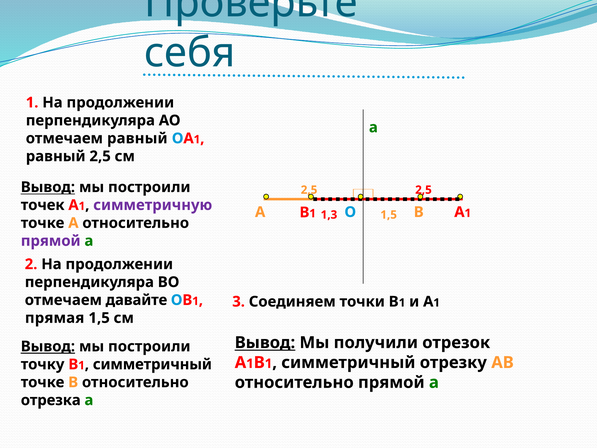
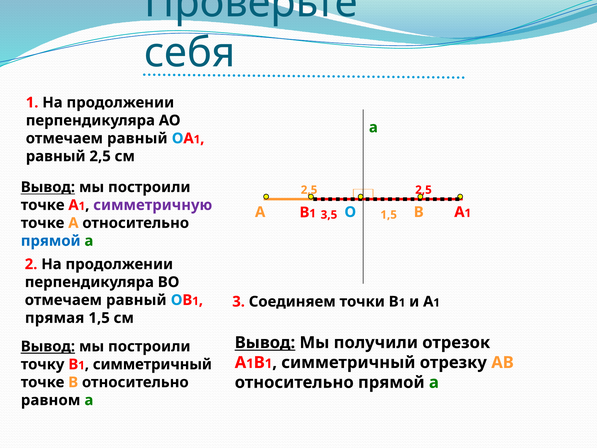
точек at (43, 205): точек -> точке
1,3: 1,3 -> 3,5
прямой at (51, 241) colour: purple -> blue
давайте at (136, 300): давайте -> равный
отрезка: отрезка -> равном
